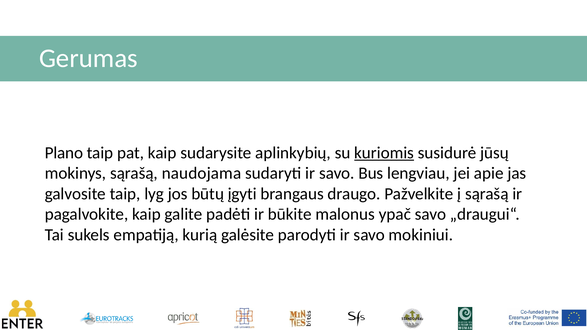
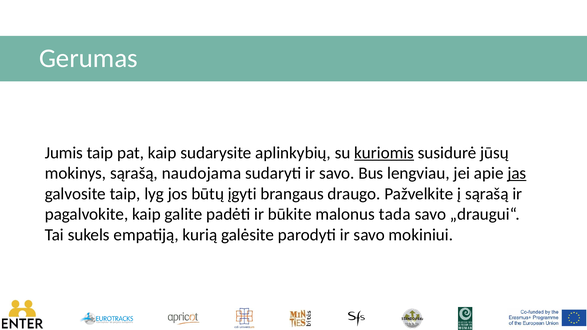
Plano: Plano -> Jumis
jas underline: none -> present
ypač: ypač -> tada
